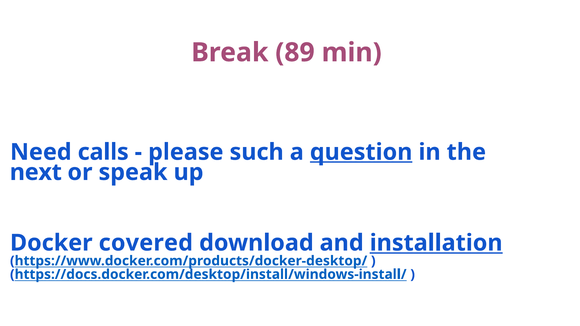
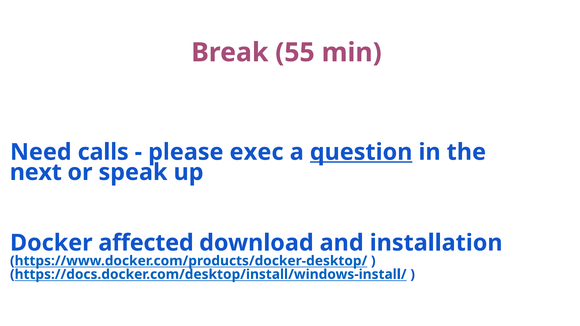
89: 89 -> 55
such: such -> exec
covered: covered -> affected
installation underline: present -> none
